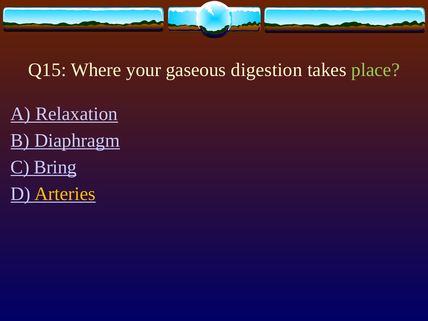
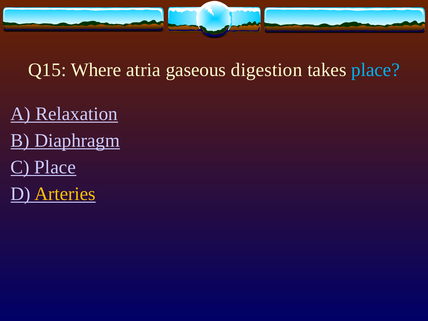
your: your -> atria
place at (375, 70) colour: light green -> light blue
C Bring: Bring -> Place
